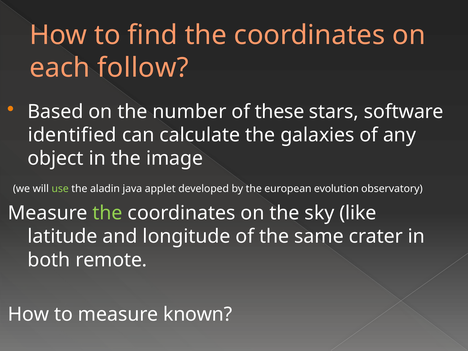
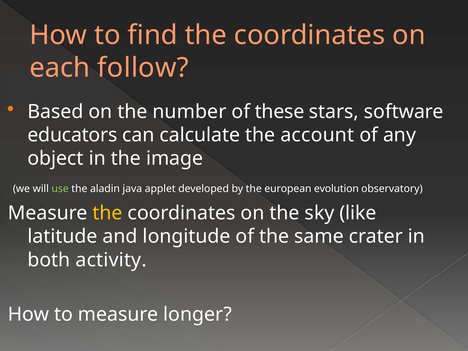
identified: identified -> educators
galaxies: galaxies -> account
the at (108, 213) colour: light green -> yellow
remote: remote -> activity
known: known -> longer
